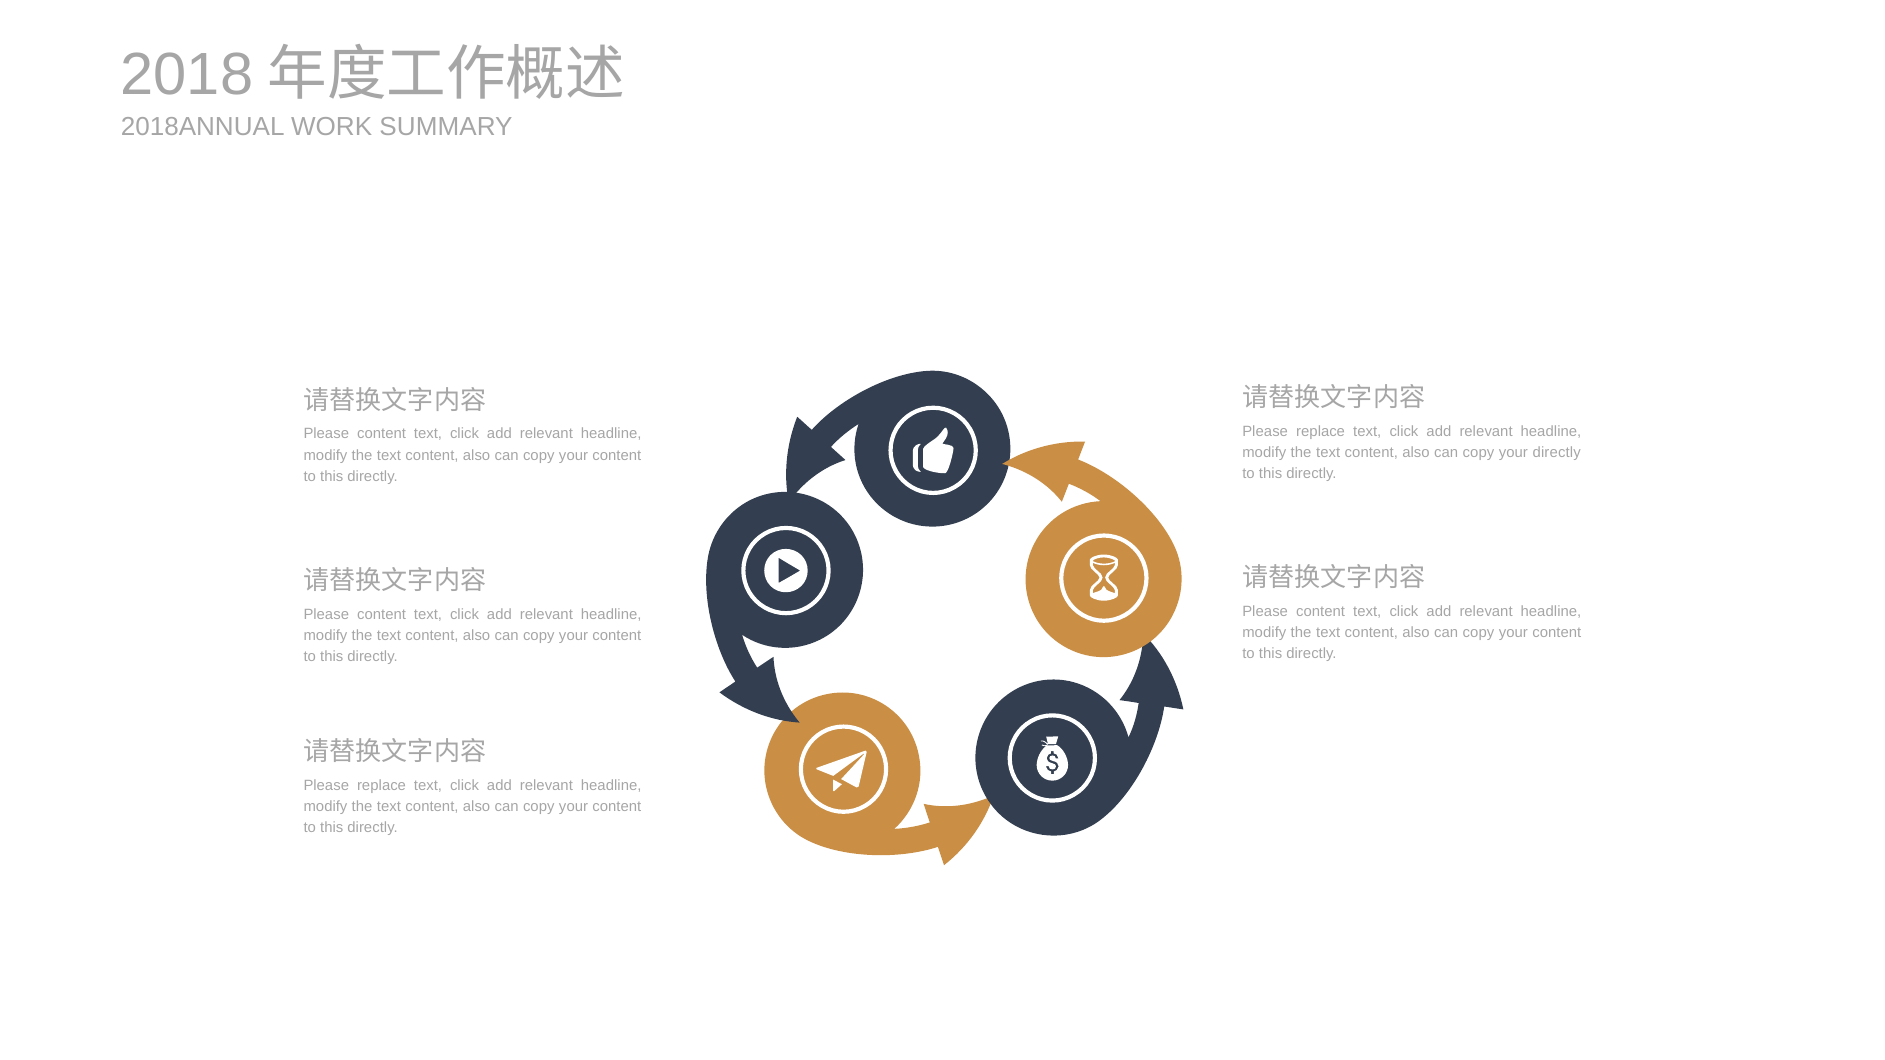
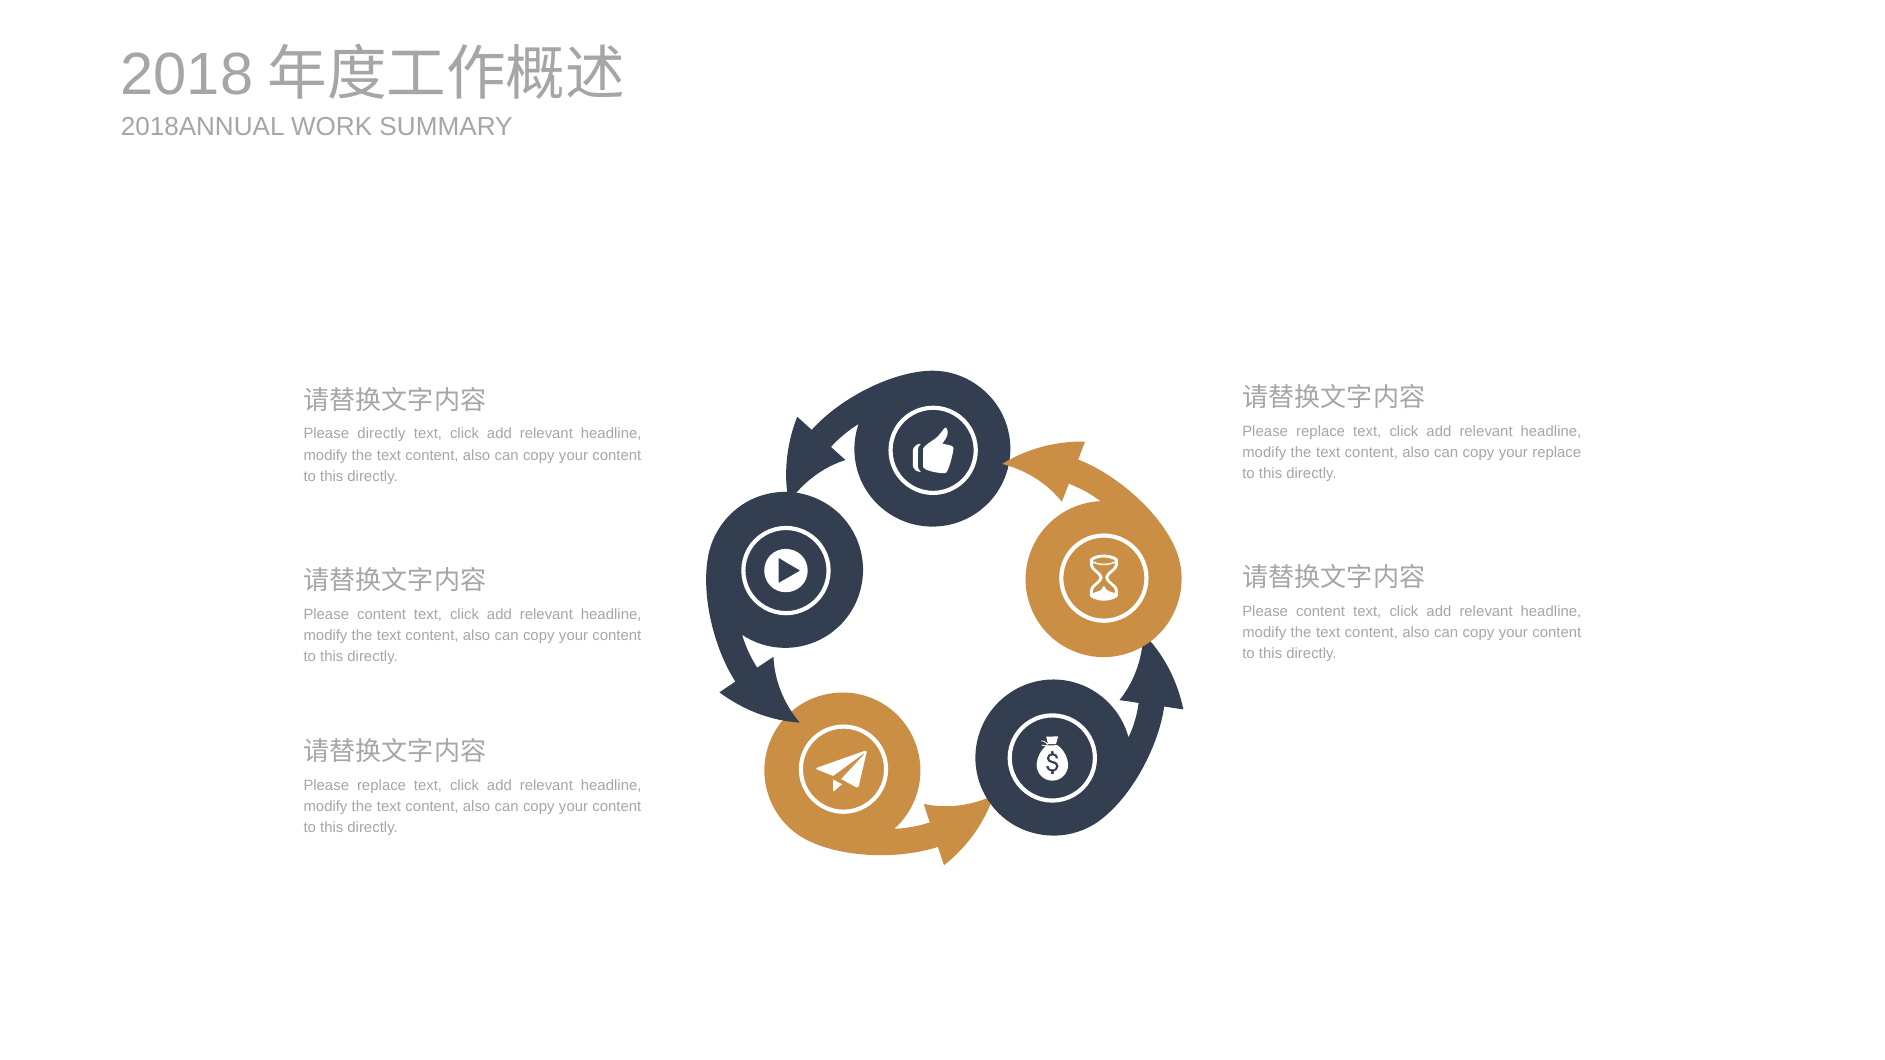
content at (382, 434): content -> directly
your directly: directly -> replace
